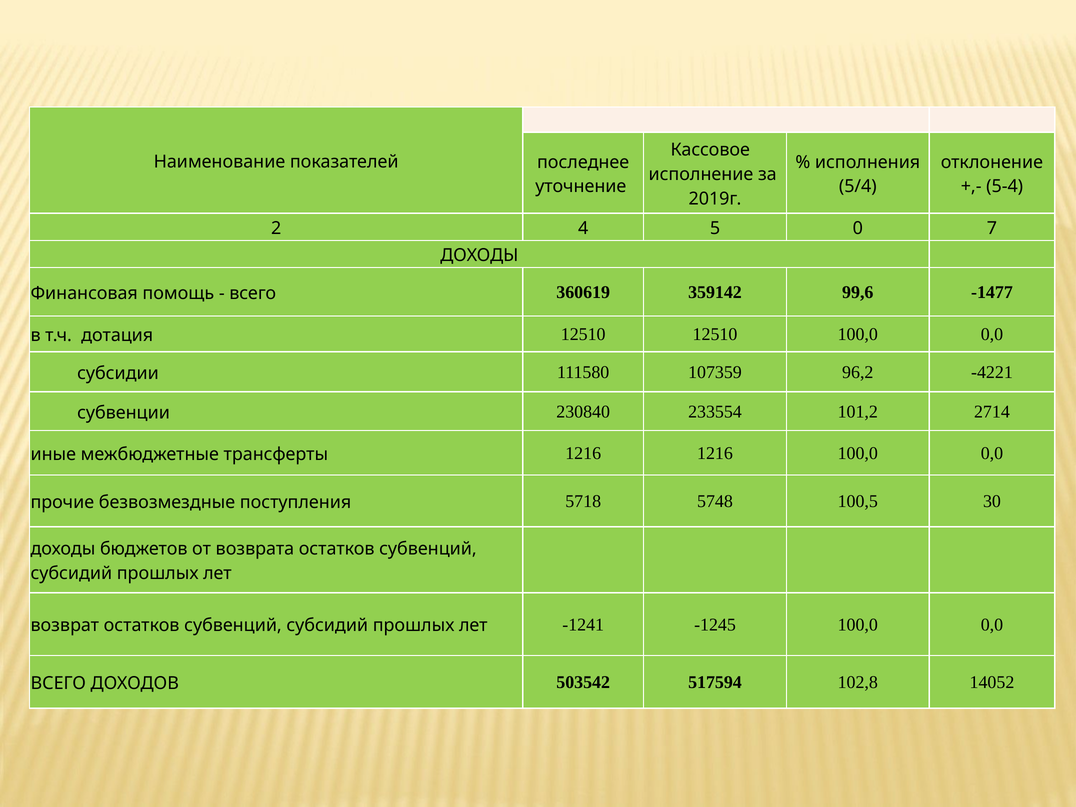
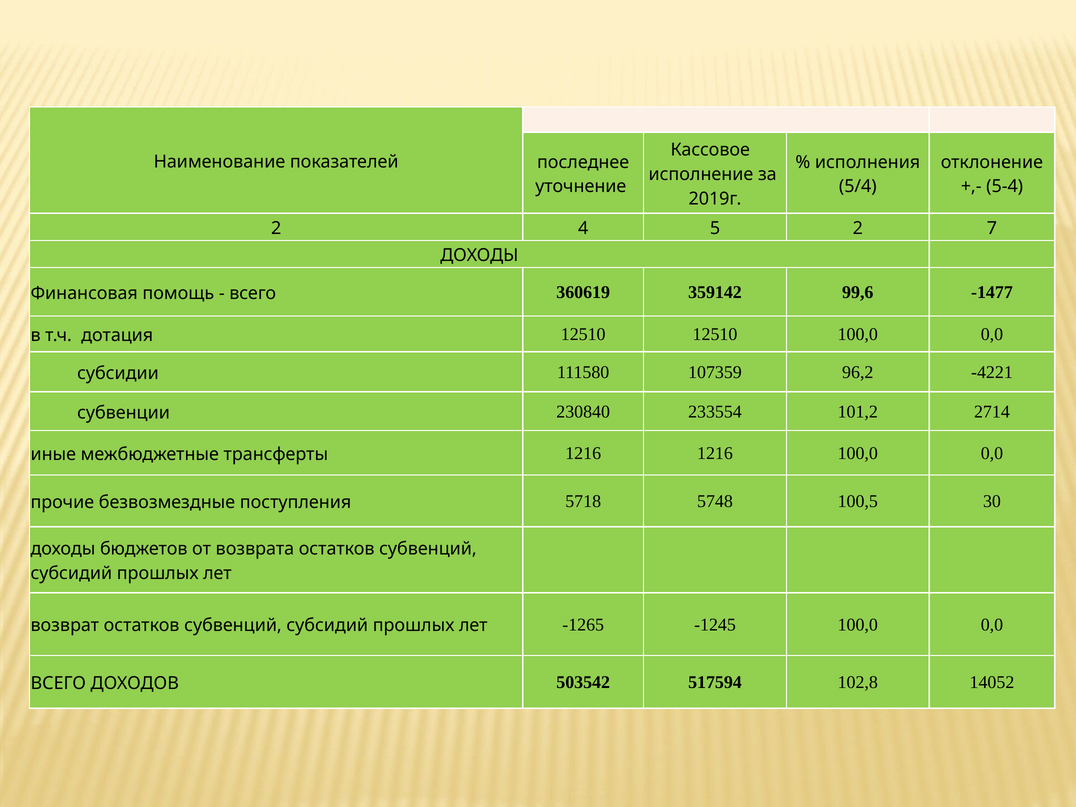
5 0: 0 -> 2
-1241: -1241 -> -1265
